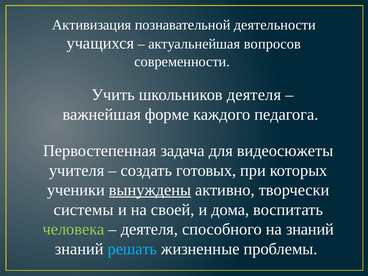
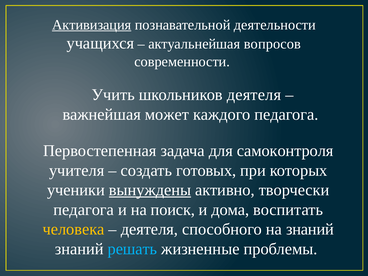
Активизация underline: none -> present
форме: форме -> может
видеосюжеты: видеосюжеты -> самоконтроля
системы at (84, 210): системы -> педагога
своей: своей -> поиск
человека colour: light green -> yellow
